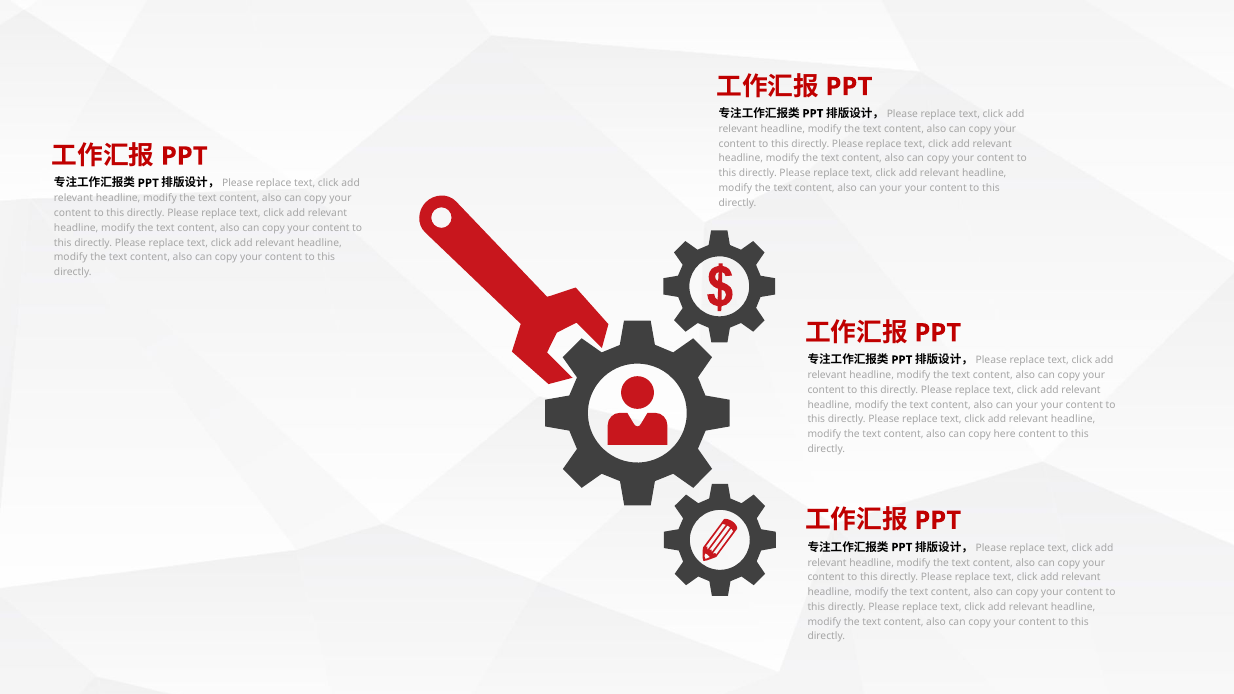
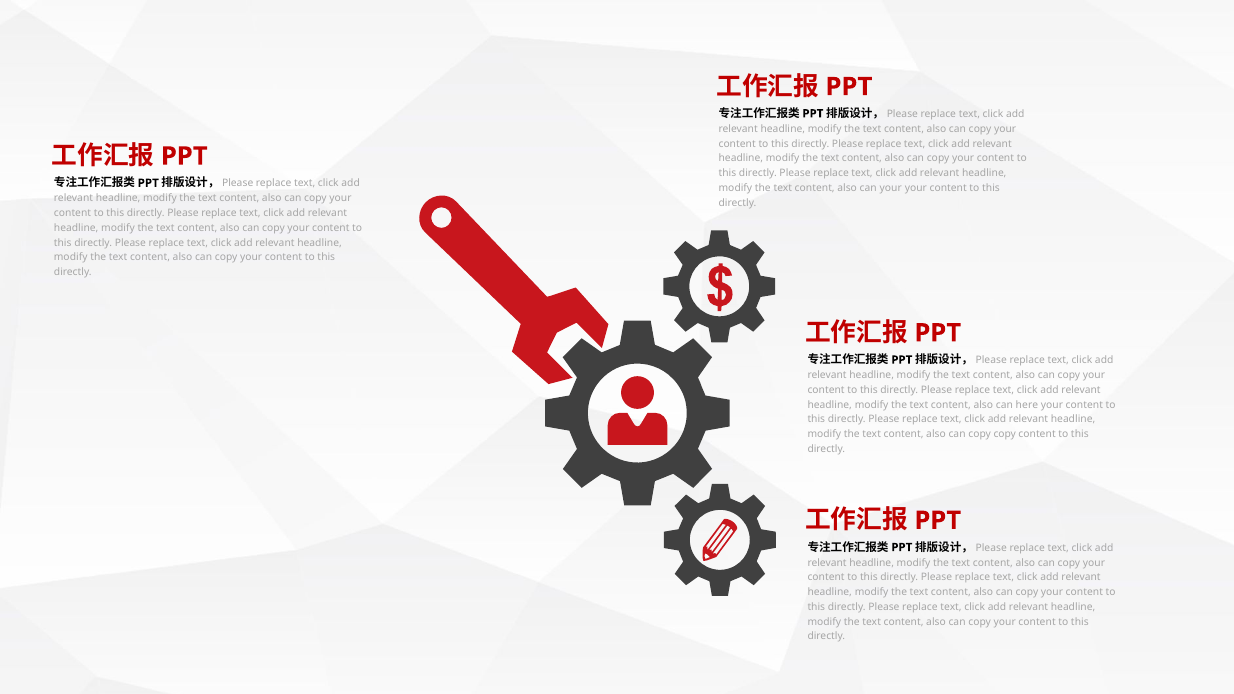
your at (1027, 405): your -> here
copy here: here -> copy
